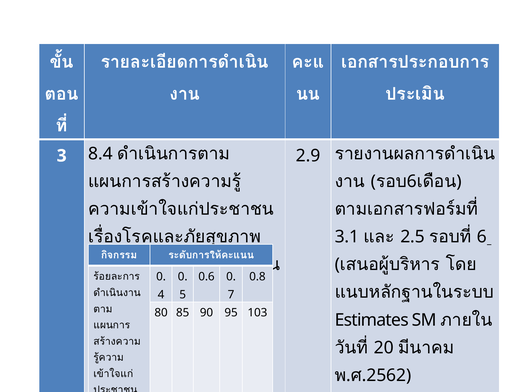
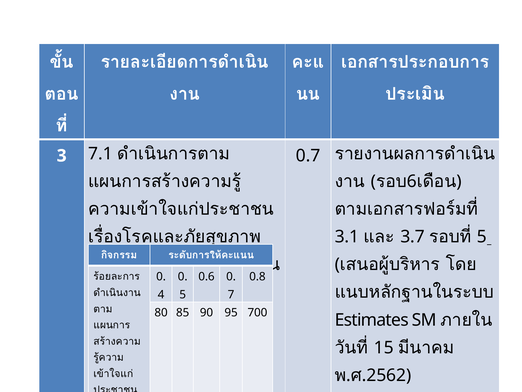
2.9: 2.9 -> 0.7
8.4: 8.4 -> 7.1
2.5: 2.5 -> 3.7
6 at (482, 236): 6 -> 5
103: 103 -> 700
20: 20 -> 15
